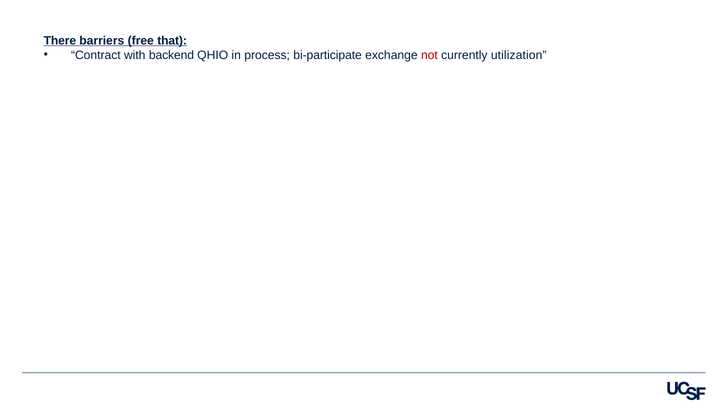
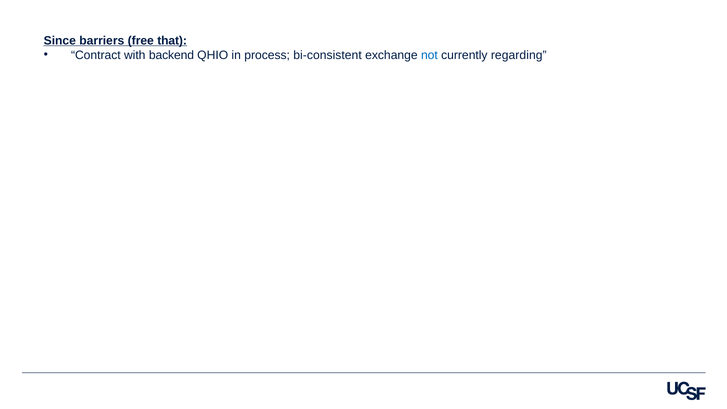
There: There -> Since
bi-participate: bi-participate -> bi-consistent
not colour: red -> blue
utilization: utilization -> regarding
